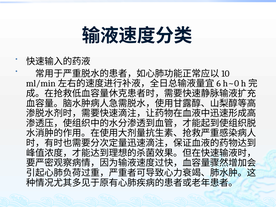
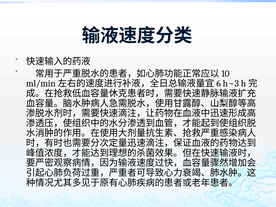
h~0: h~0 -> h~3
